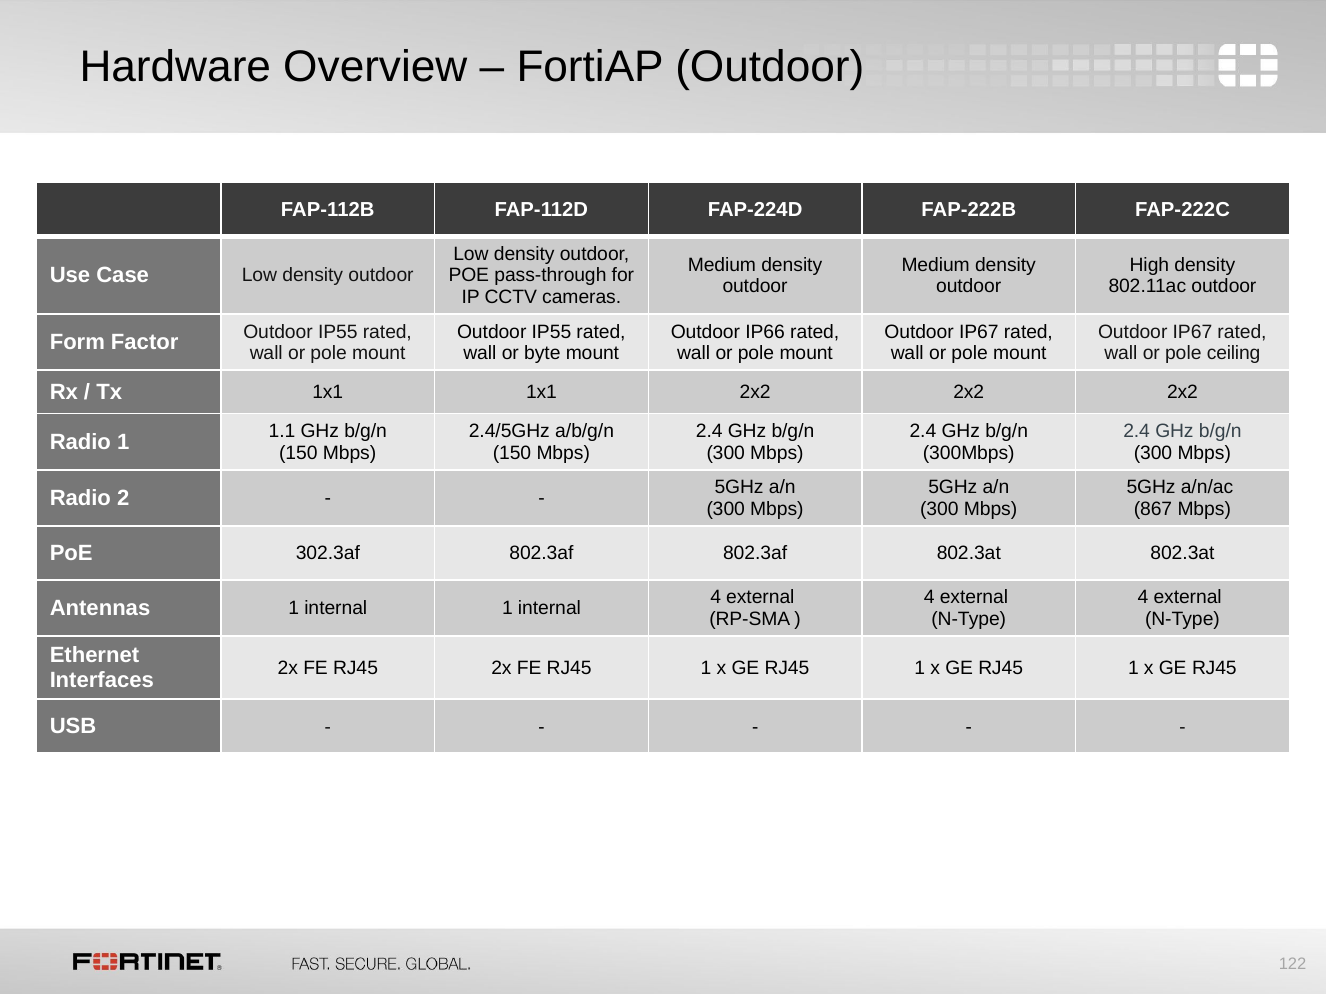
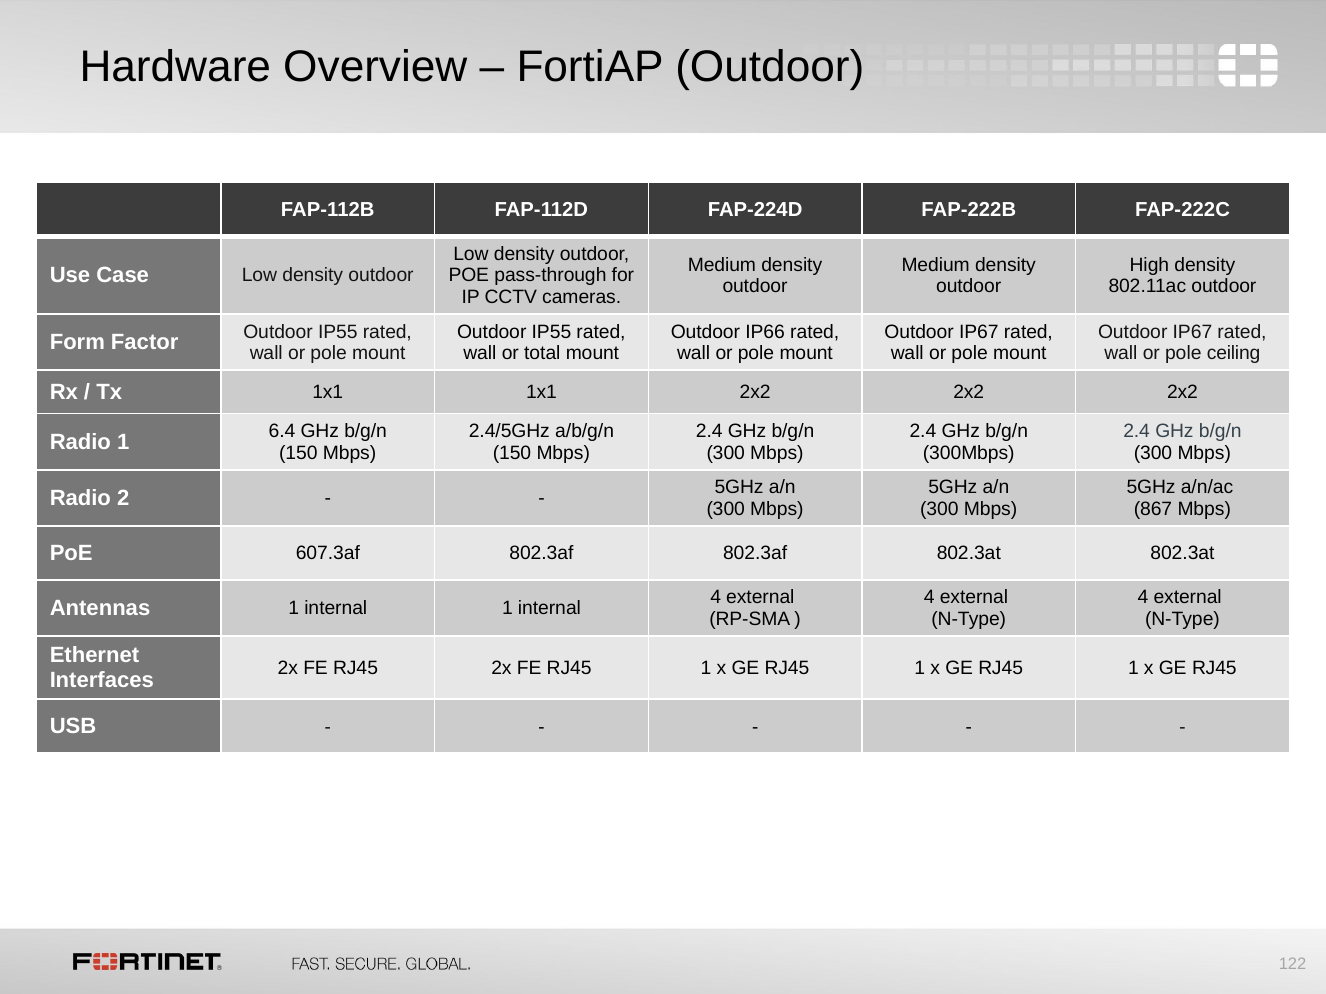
byte: byte -> total
1.1: 1.1 -> 6.4
302.3af: 302.3af -> 607.3af
